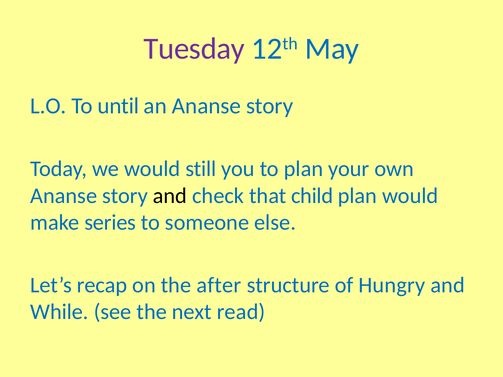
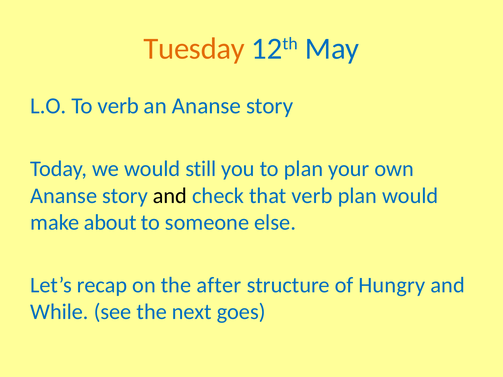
Tuesday colour: purple -> orange
To until: until -> verb
that child: child -> verb
series: series -> about
read: read -> goes
